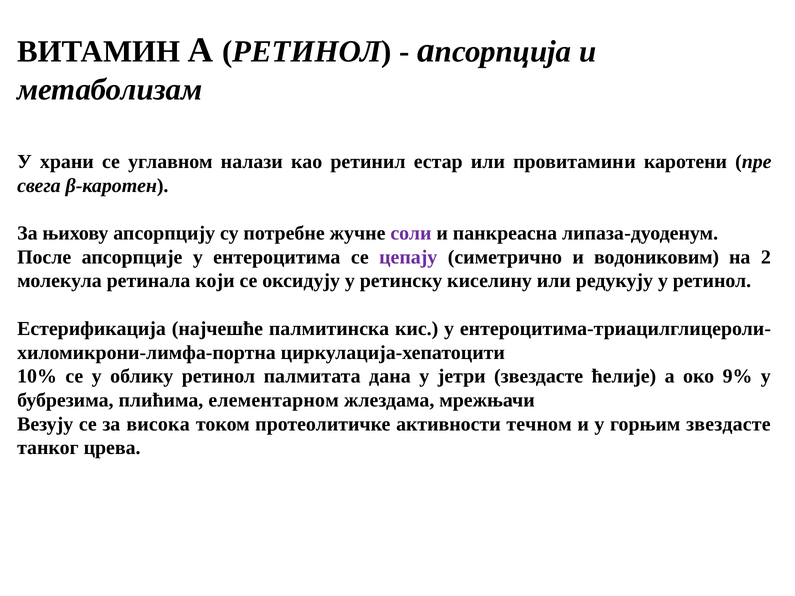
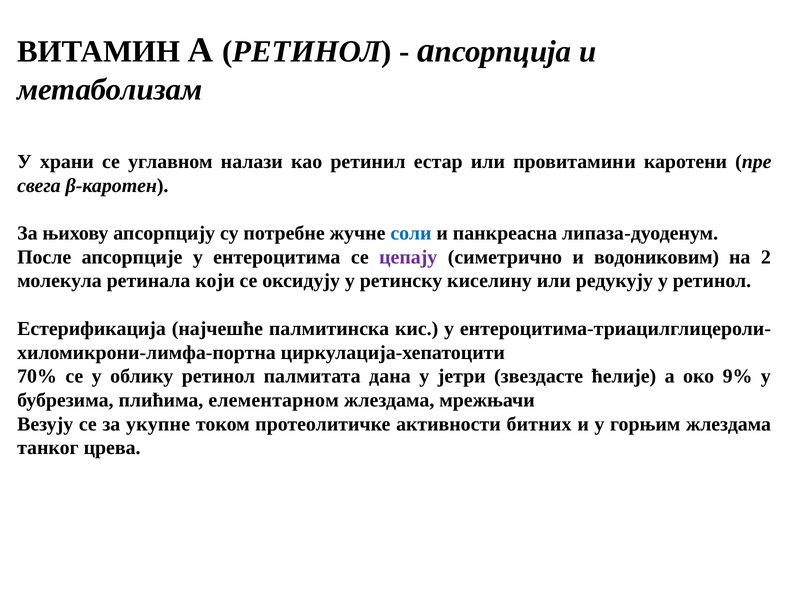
соли colour: purple -> blue
10%: 10% -> 70%
висока: висока -> укупне
течном: течном -> битних
горњим звездасте: звездасте -> жлездама
